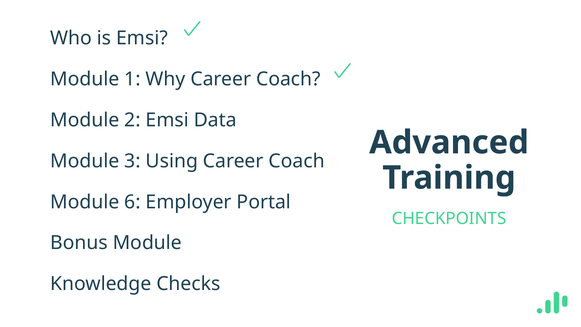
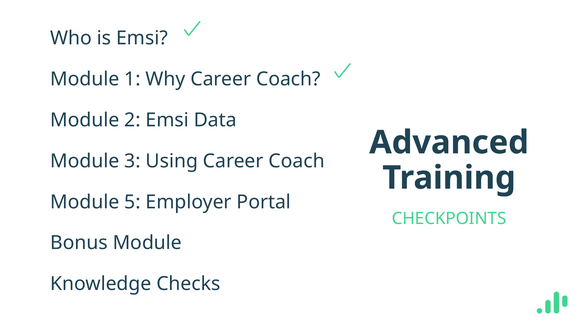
6: 6 -> 5
